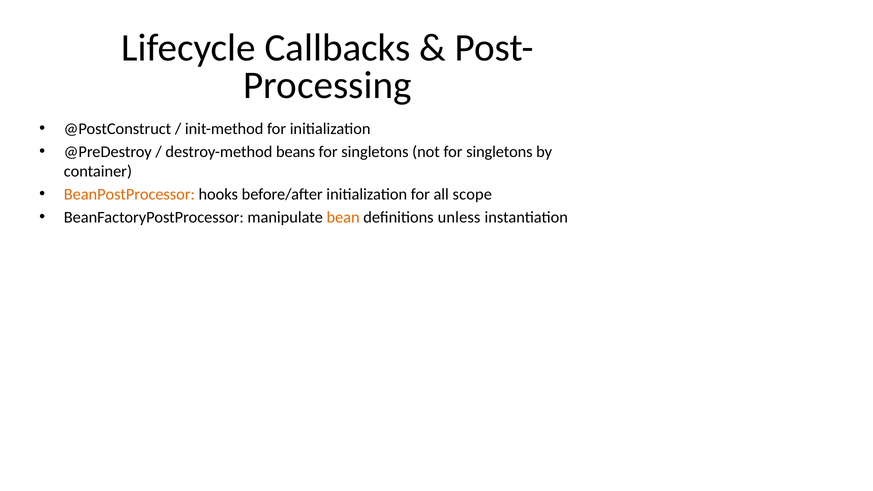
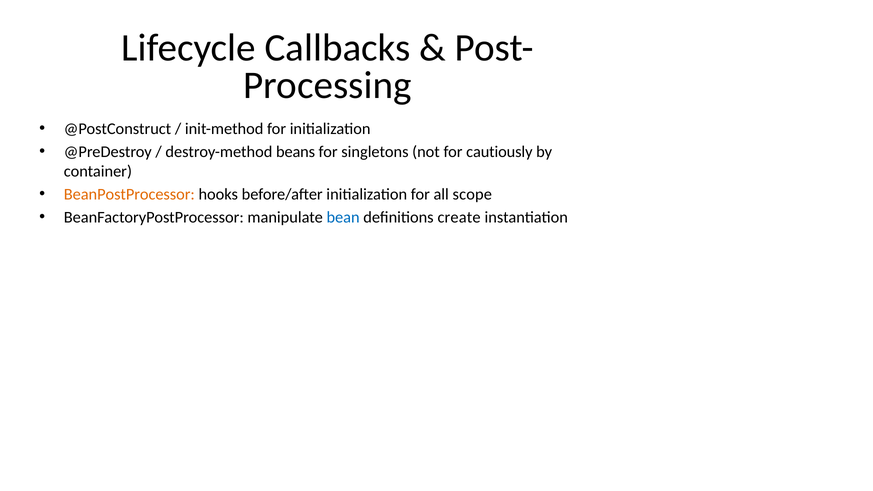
not for singletons: singletons -> cautiously
bean colour: orange -> blue
unless: unless -> create
